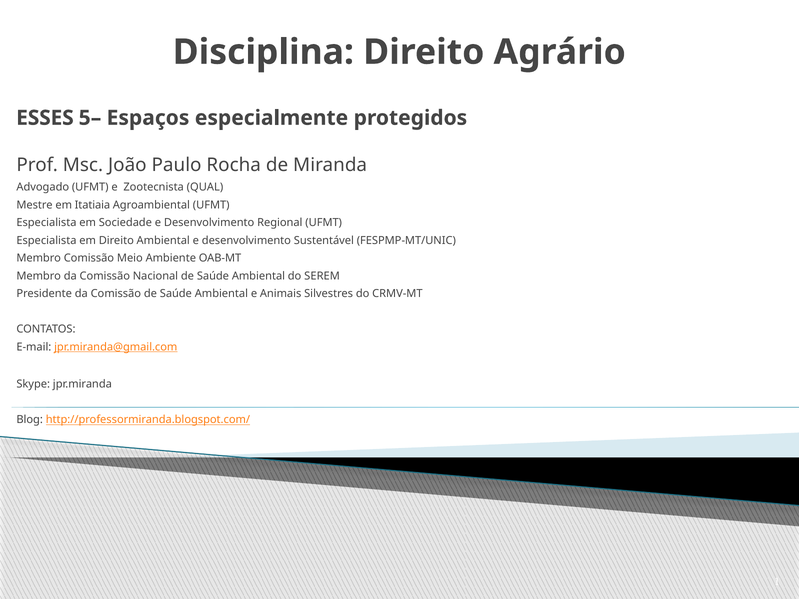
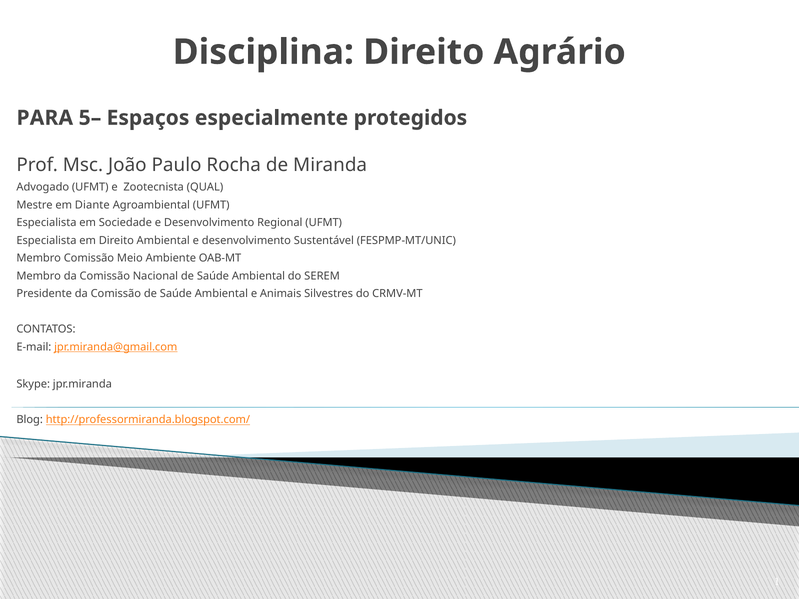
ESSES: ESSES -> PARA
Itatiaia: Itatiaia -> Diante
